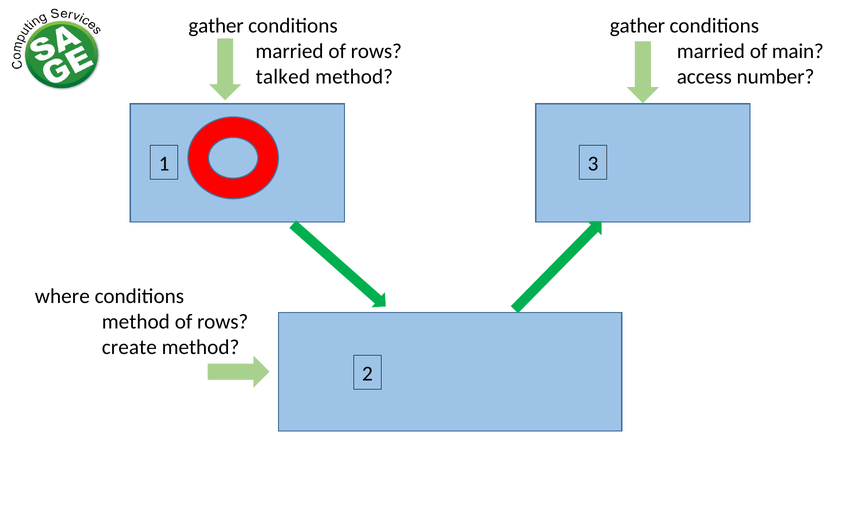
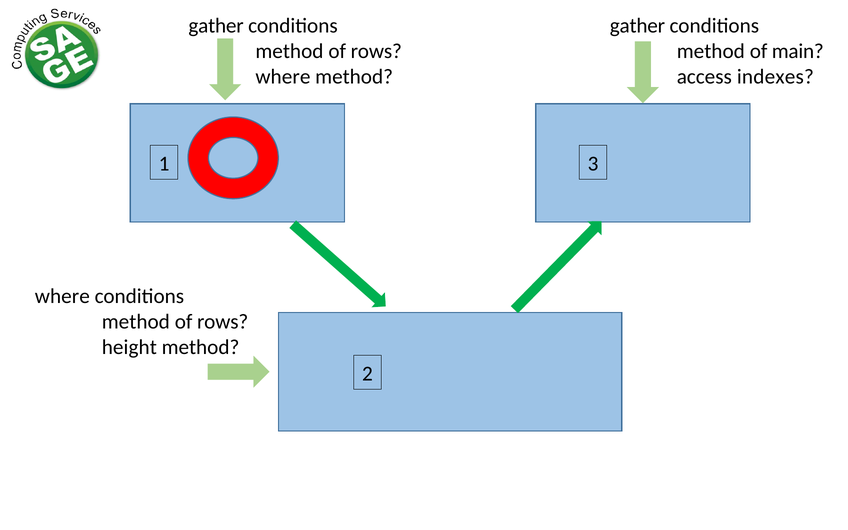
married at (289, 51): married -> method
married at (711, 51): married -> method
talked at (283, 77): talked -> where
number: number -> indexes
create: create -> height
